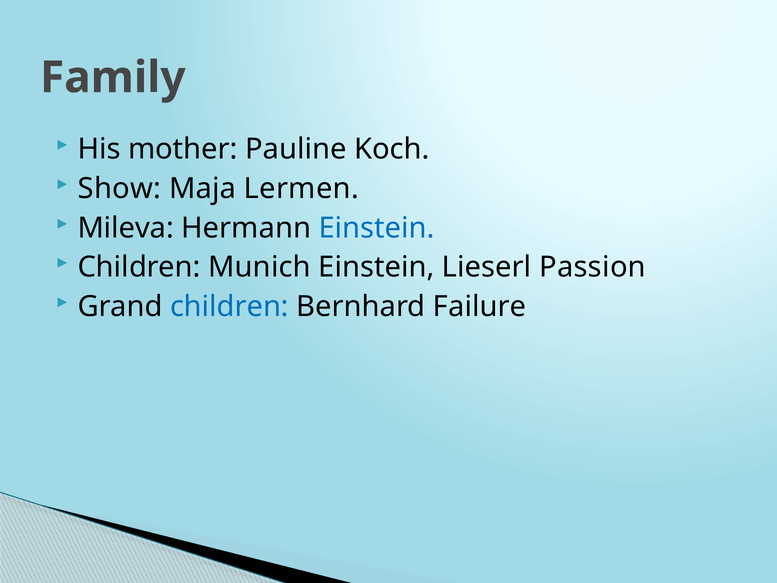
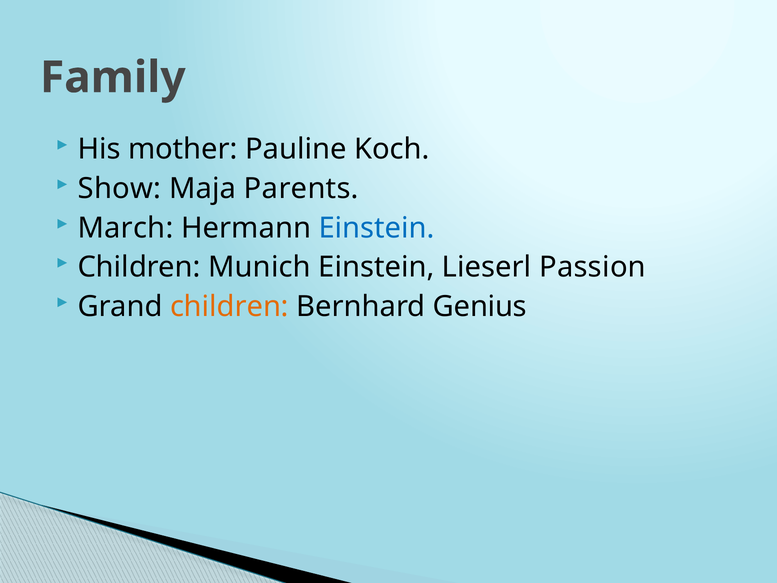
Lermen: Lermen -> Parents
Mileva: Mileva -> March
children at (229, 306) colour: blue -> orange
Failure: Failure -> Genius
